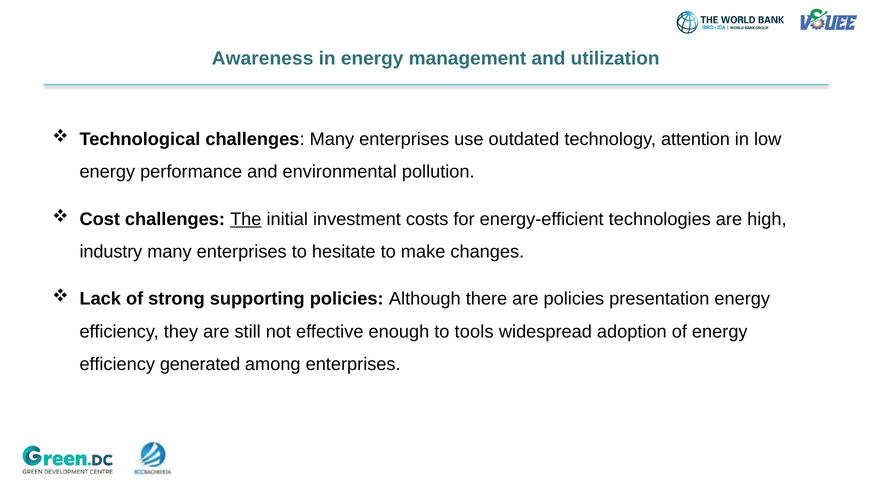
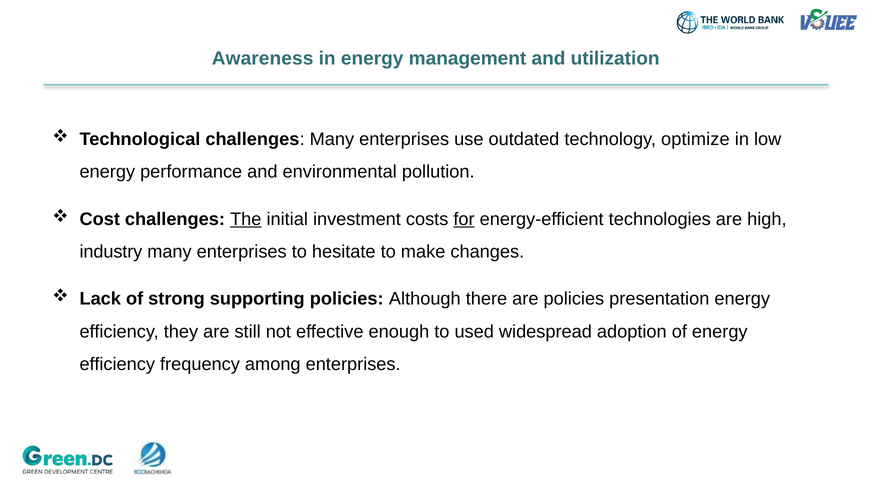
attention: attention -> optimize
for underline: none -> present
tools: tools -> used
generated: generated -> frequency
